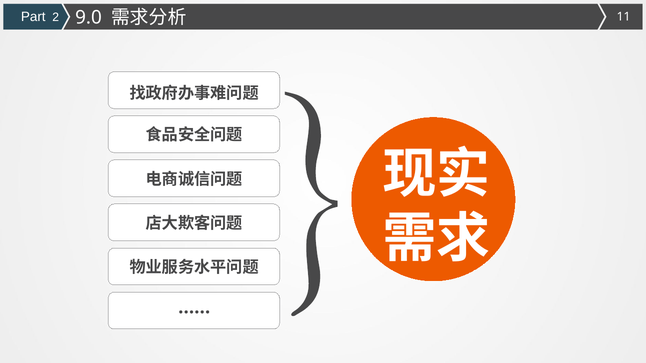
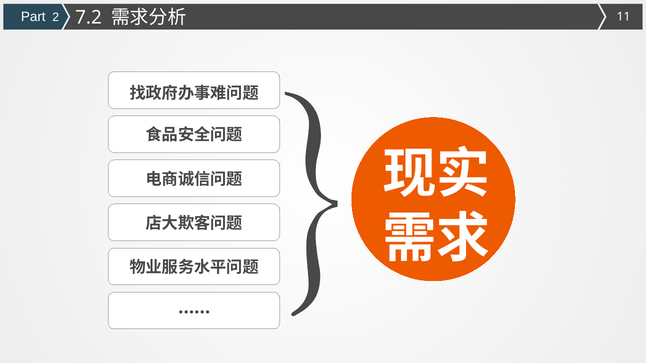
9.0: 9.0 -> 7.2
